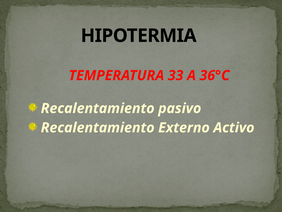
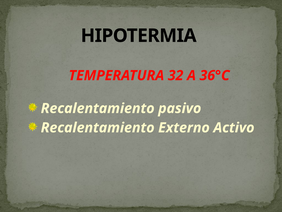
33: 33 -> 32
